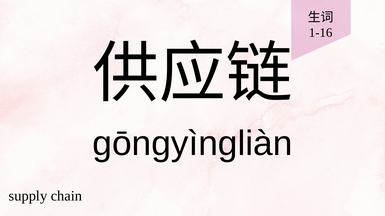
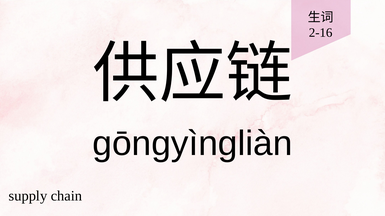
1-16: 1-16 -> 2-16
